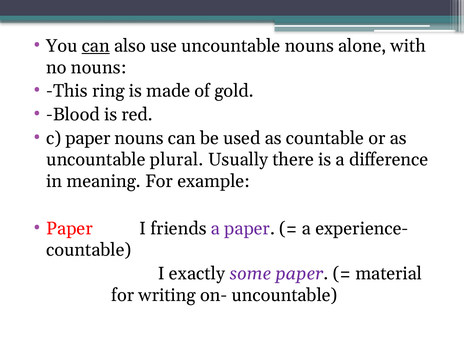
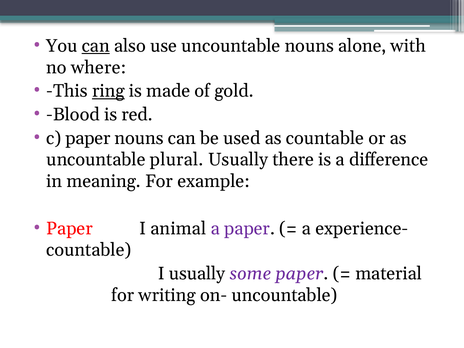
no nouns: nouns -> where
ring underline: none -> present
friends: friends -> animal
I exactly: exactly -> usually
